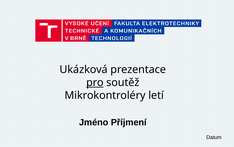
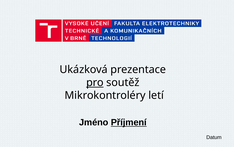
Příjmení underline: none -> present
